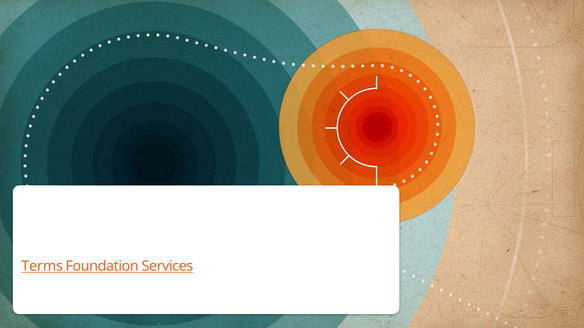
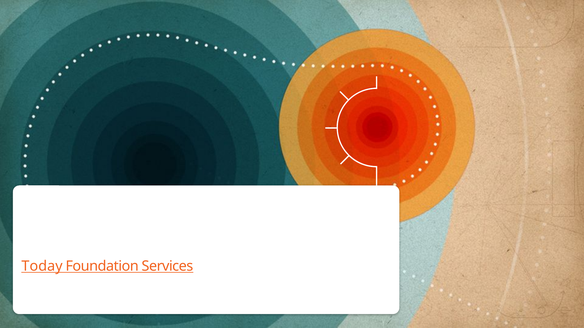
Terms: Terms -> Today
